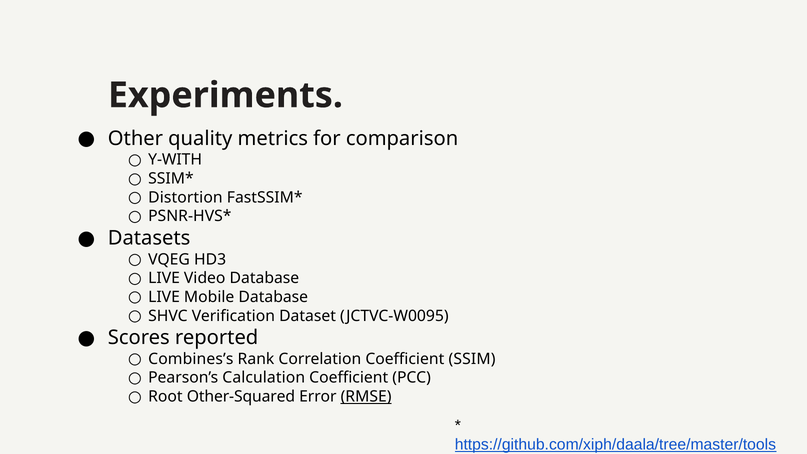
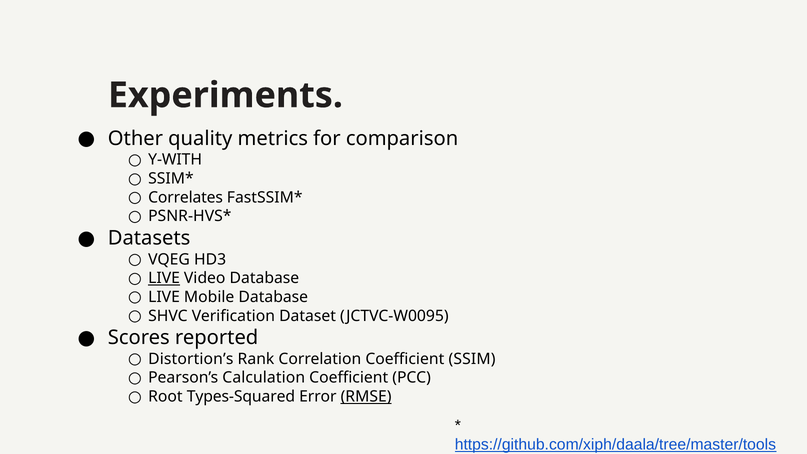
Distortion: Distortion -> Correlates
LIVE at (164, 278) underline: none -> present
Combines’s: Combines’s -> Distortion’s
Other-Squared: Other-Squared -> Types-Squared
